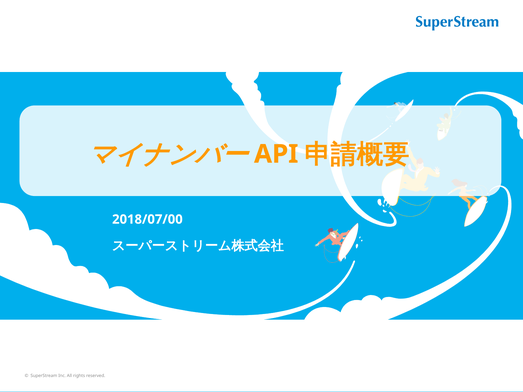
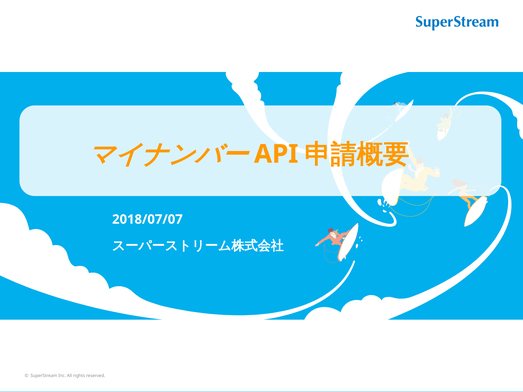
2018/07/00: 2018/07/00 -> 2018/07/07
